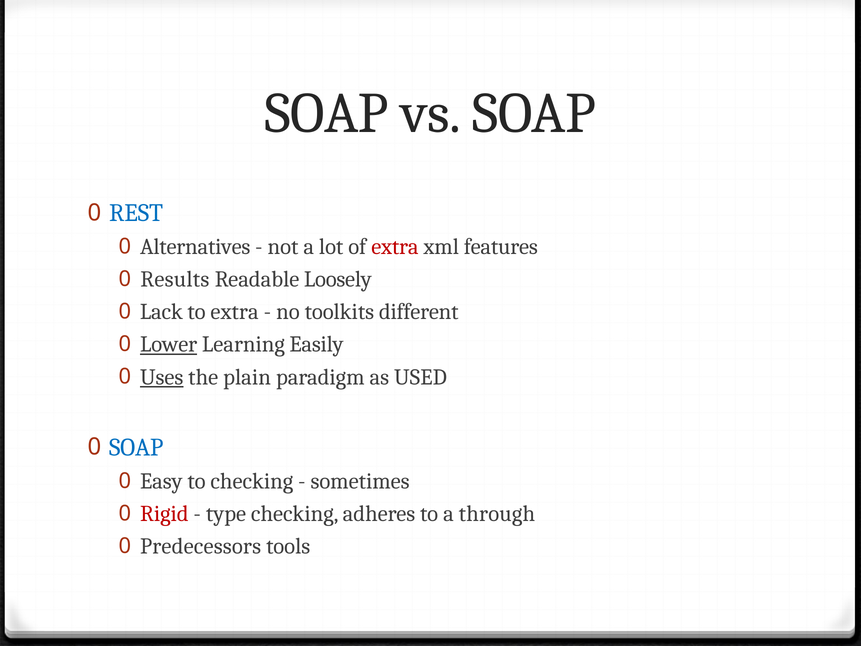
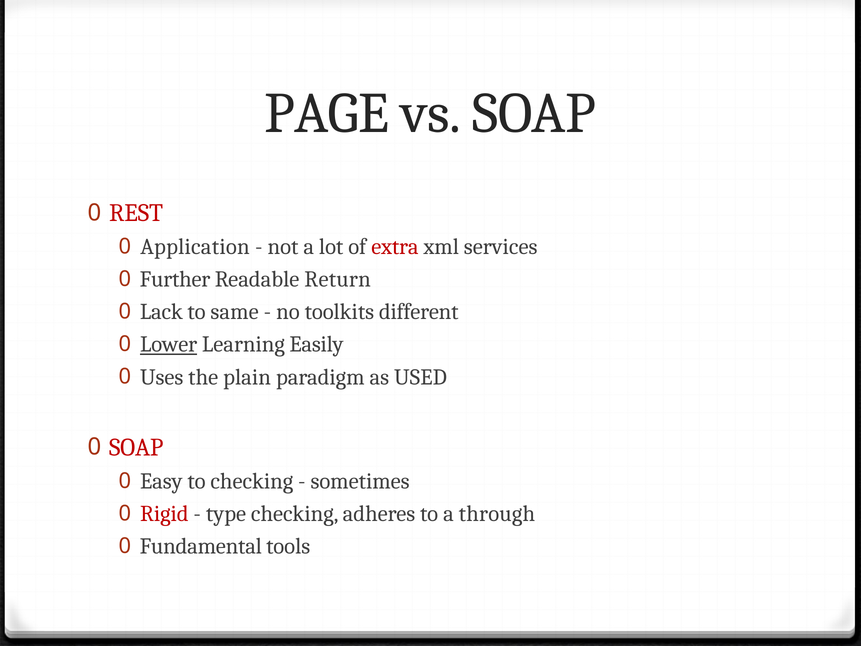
SOAP at (327, 113): SOAP -> PAGE
REST colour: blue -> red
Alternatives: Alternatives -> Application
features: features -> services
Results: Results -> Further
Loosely: Loosely -> Return
to extra: extra -> same
Uses underline: present -> none
SOAP at (136, 447) colour: blue -> red
Predecessors: Predecessors -> Fundamental
